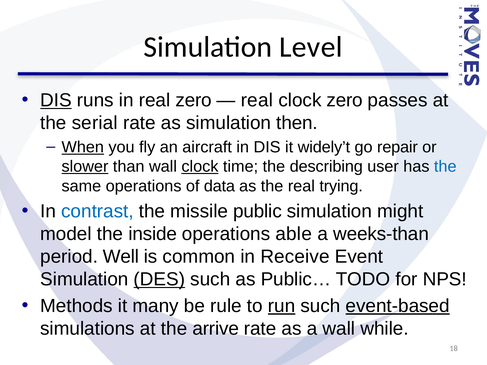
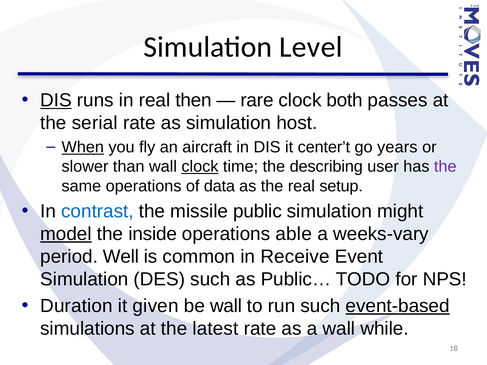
real zero: zero -> then
real at (257, 100): real -> rare
clock zero: zero -> both
then: then -> host
widely’t: widely’t -> center’t
repair: repair -> years
slower underline: present -> none
the at (445, 167) colour: blue -> purple
trying: trying -> setup
model underline: none -> present
weeks-than: weeks-than -> weeks-vary
DES underline: present -> none
Methods: Methods -> Duration
many: many -> given
be rule: rule -> wall
run underline: present -> none
arrive: arrive -> latest
